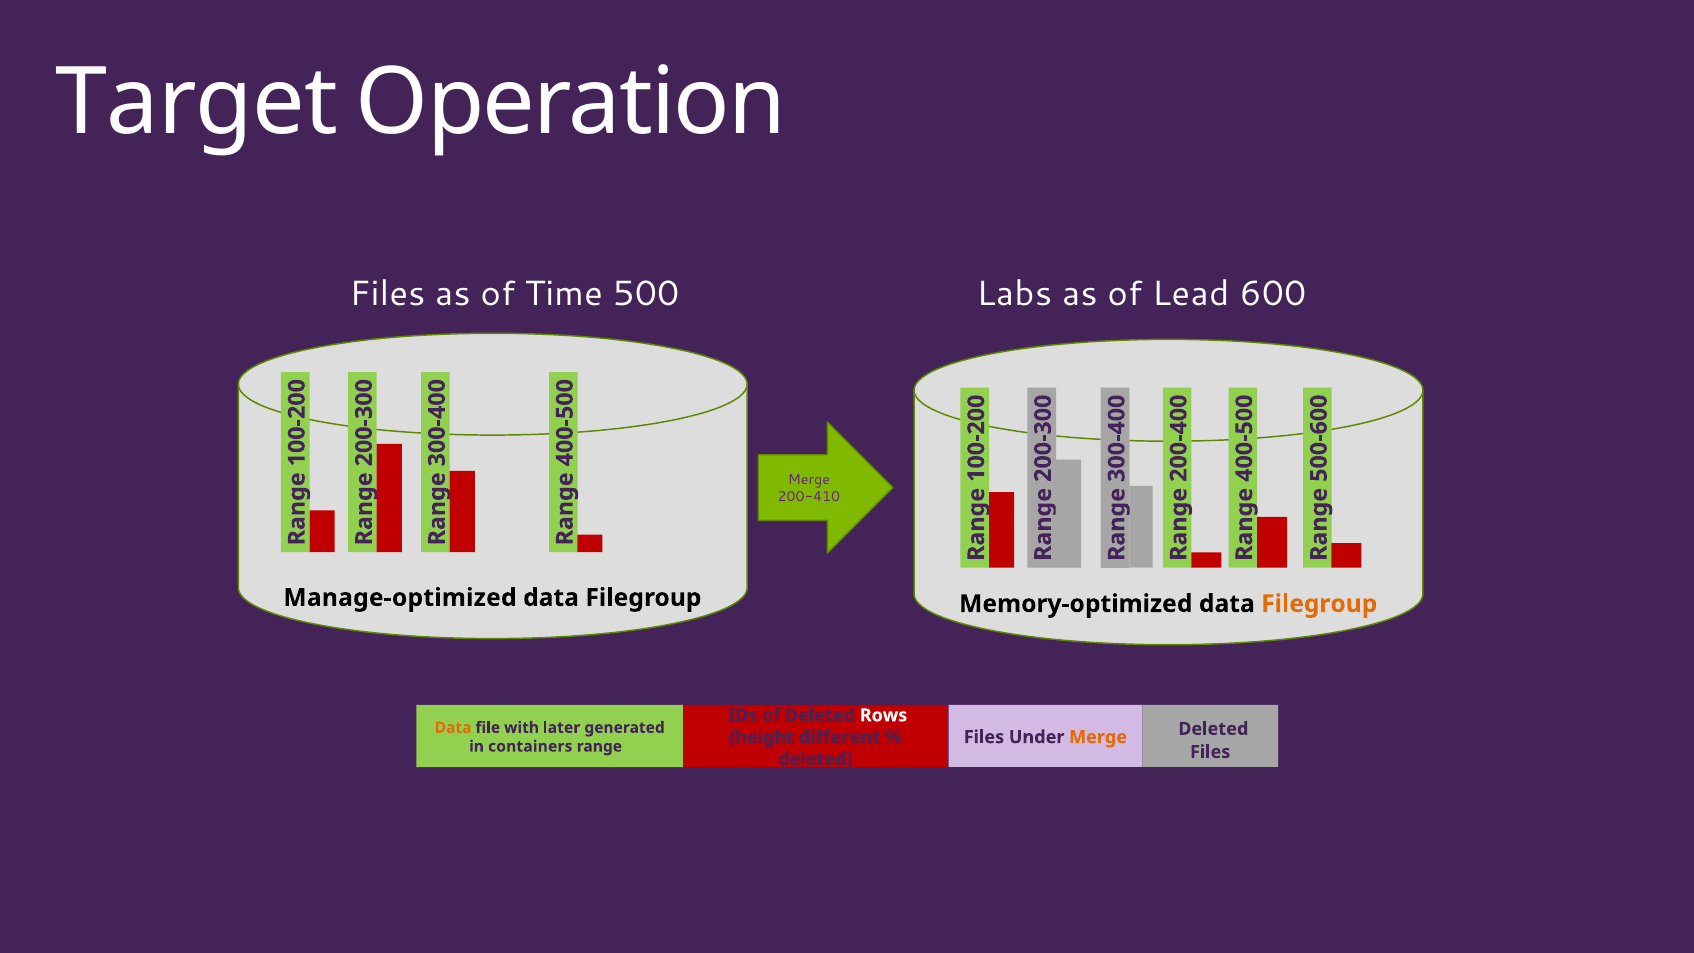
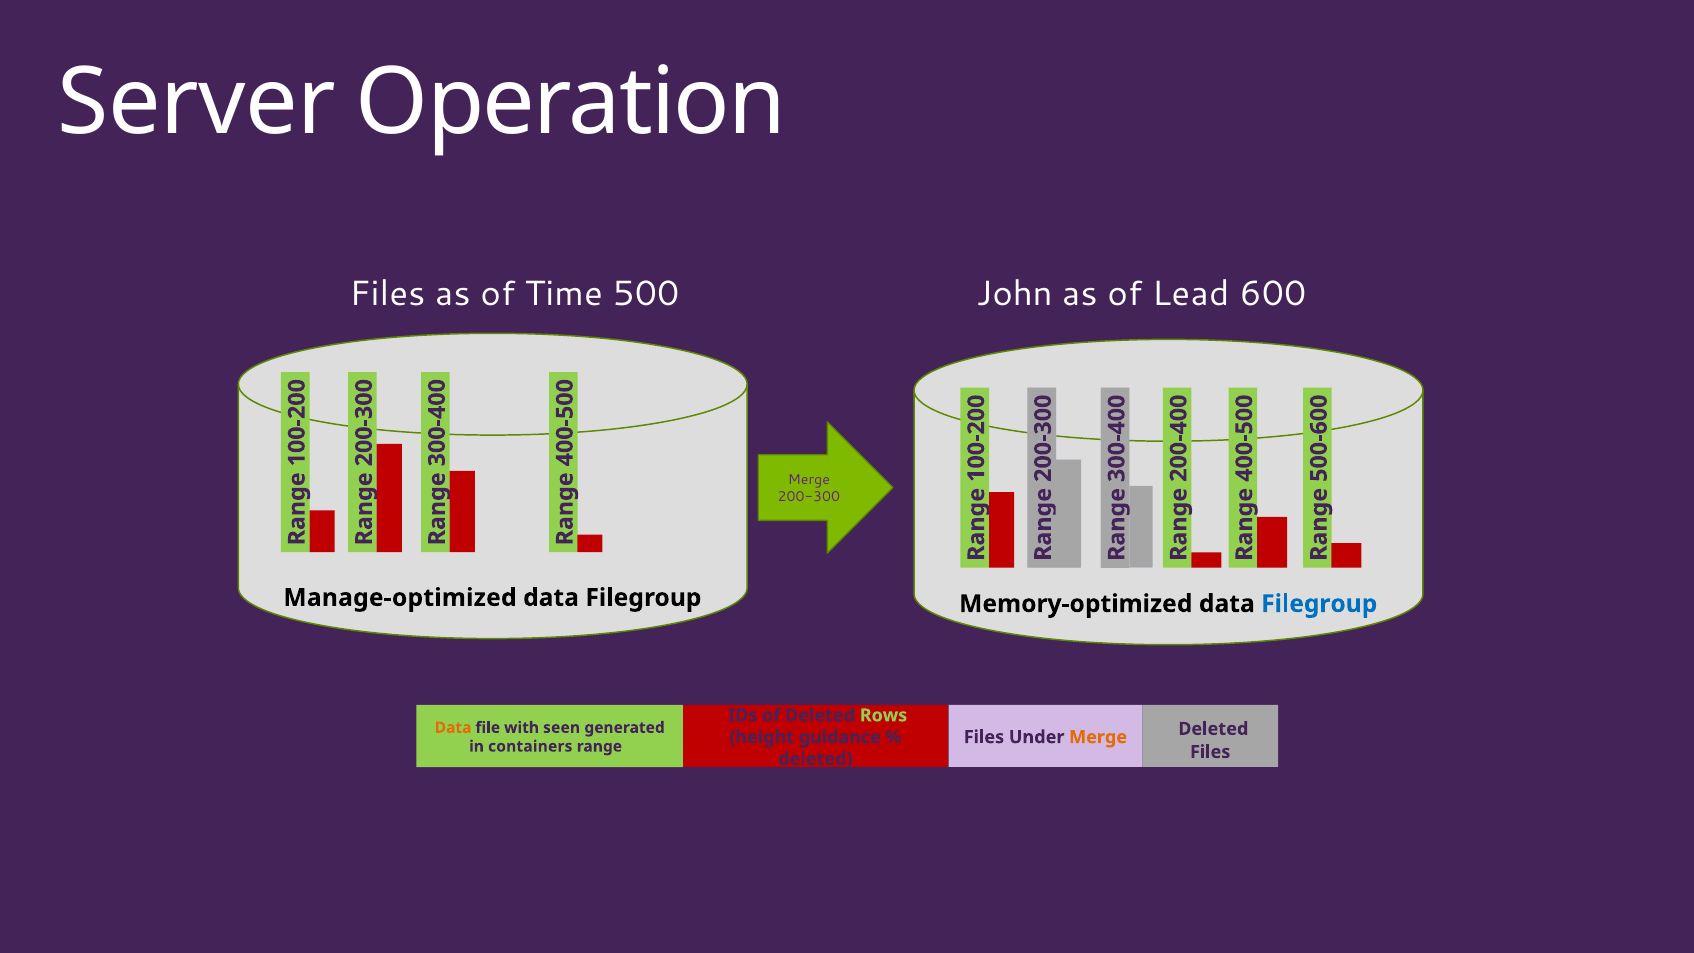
Target: Target -> Server
Labs: Labs -> John
200-410: 200-410 -> 200-300
Filegroup at (1319, 604) colour: orange -> blue
Rows colour: white -> light green
later: later -> seen
different: different -> guidance
